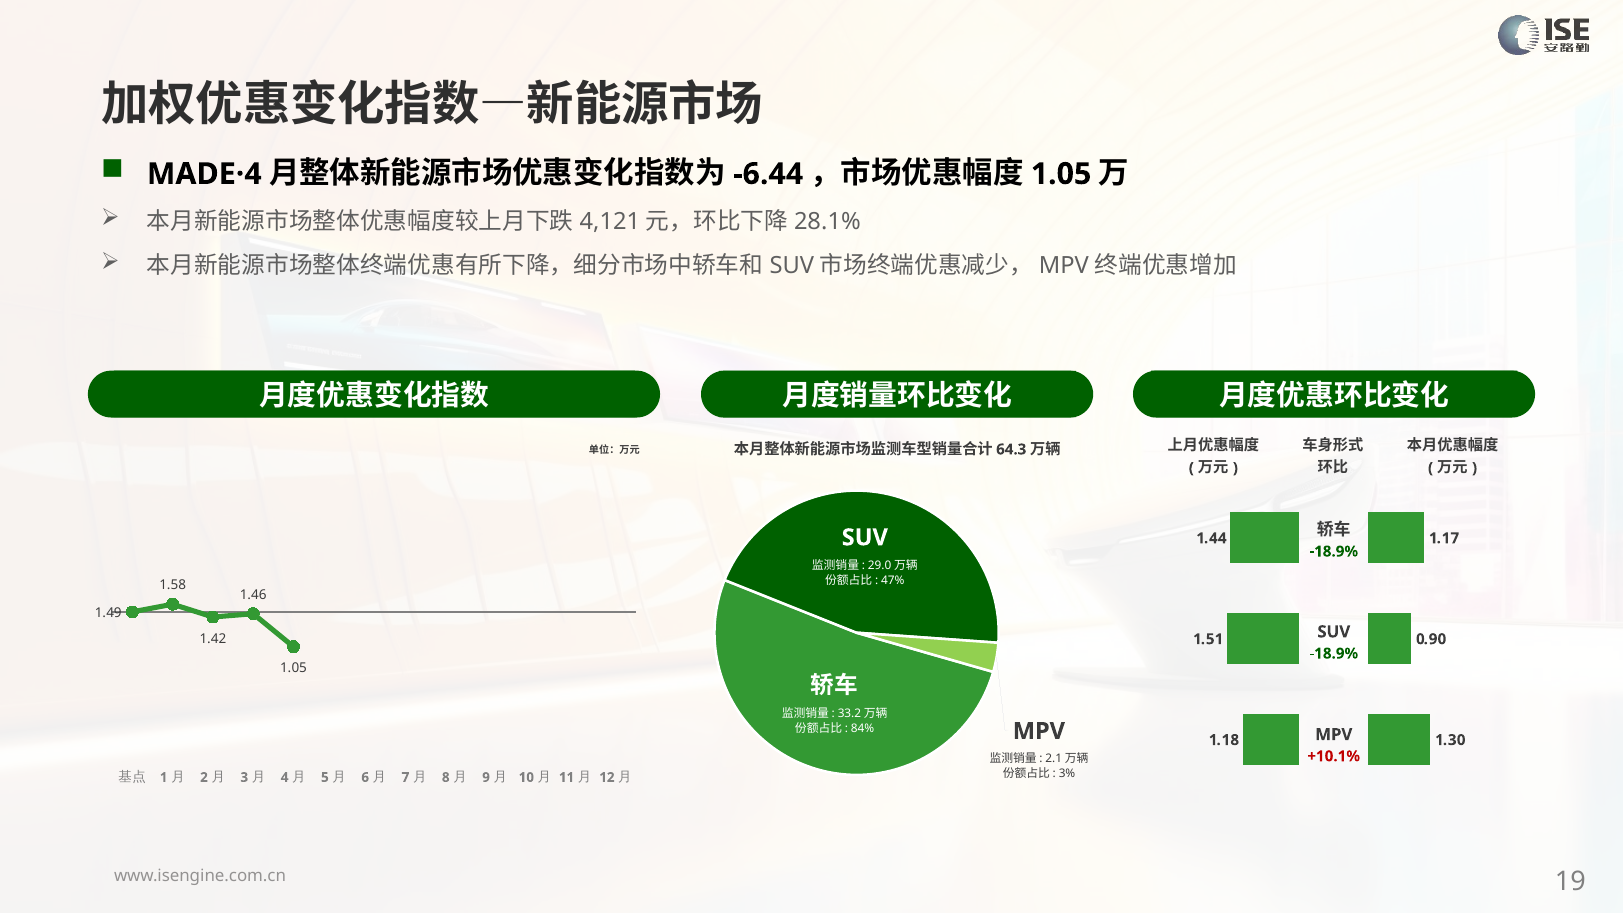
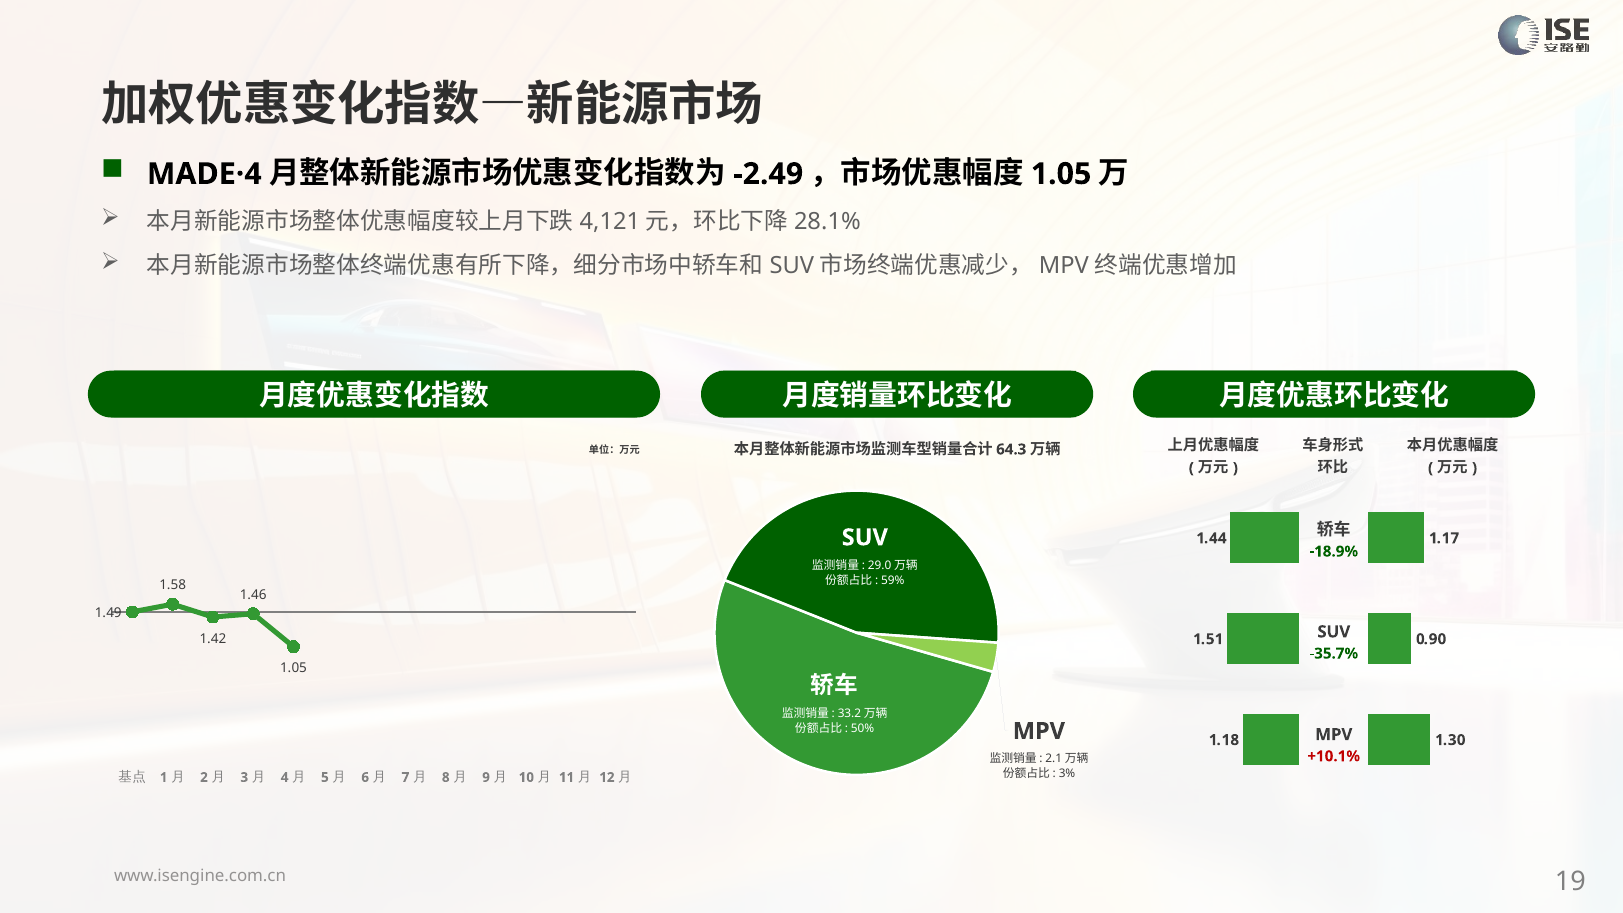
-6.44: -6.44 -> -2.49
47%: 47% -> 59%
-18.9% at (1334, 653): -18.9% -> -35.7%
84%: 84% -> 50%
